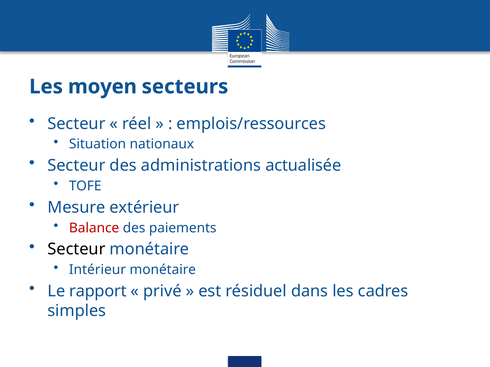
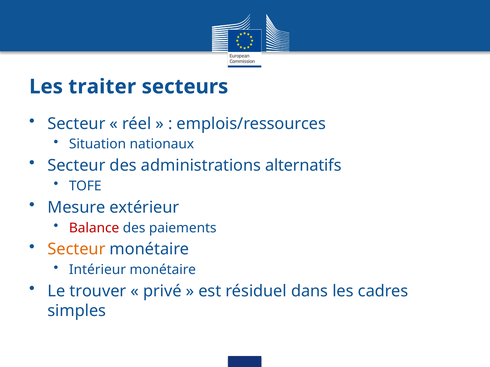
moyen: moyen -> traiter
actualisée: actualisée -> alternatifs
Secteur at (76, 250) colour: black -> orange
rapport: rapport -> trouver
